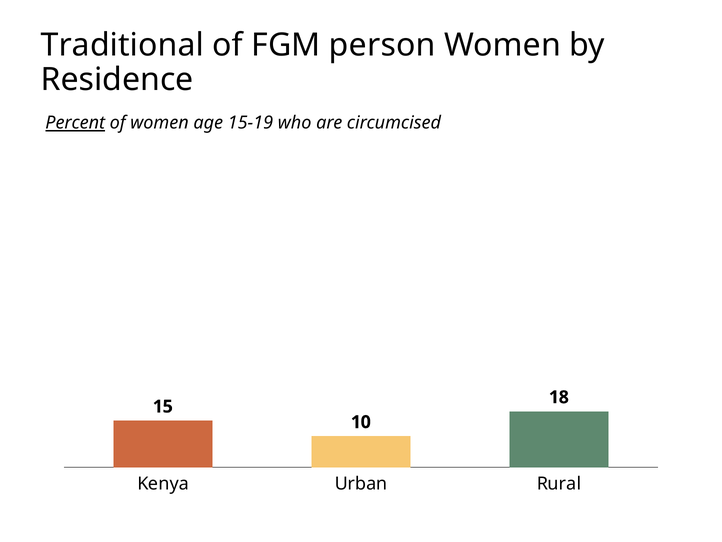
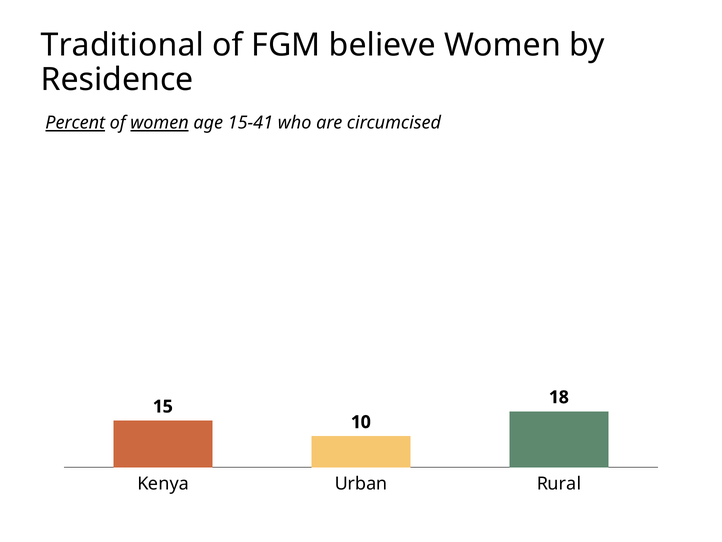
person: person -> believe
women at (159, 123) underline: none -> present
15-19: 15-19 -> 15-41
